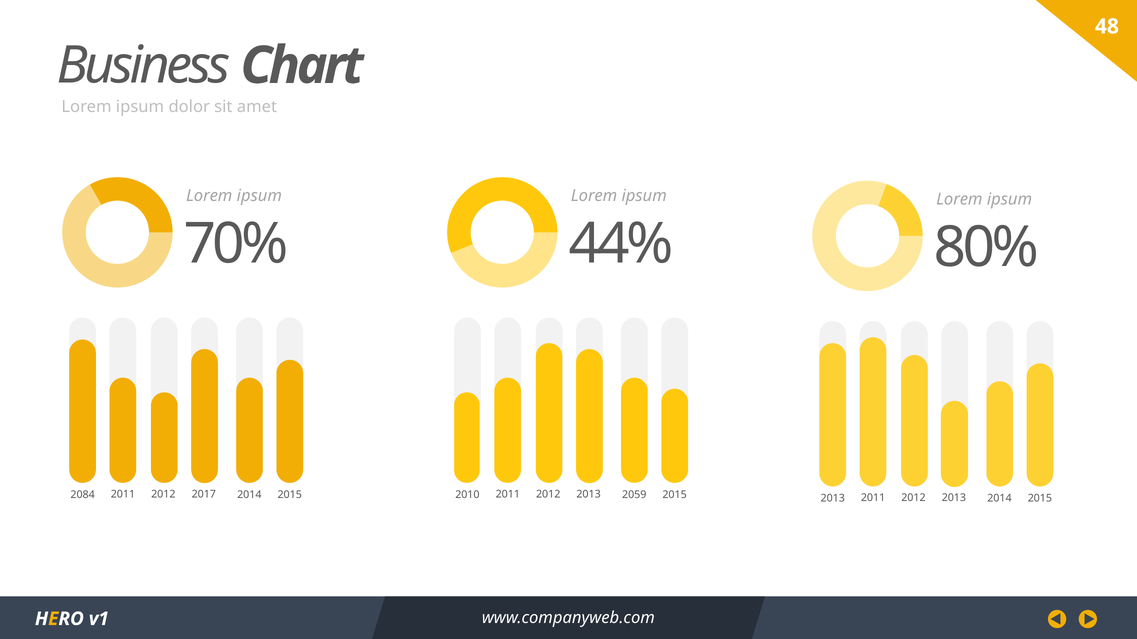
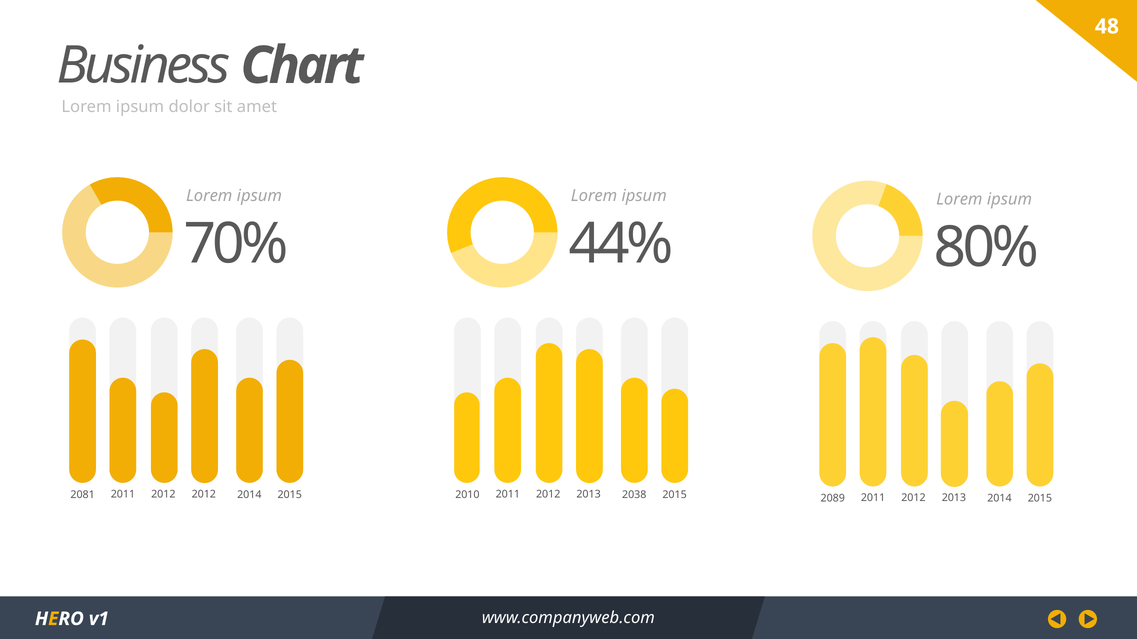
2084: 2084 -> 2081
2012 2017: 2017 -> 2012
2059: 2059 -> 2038
2013 at (833, 499): 2013 -> 2089
